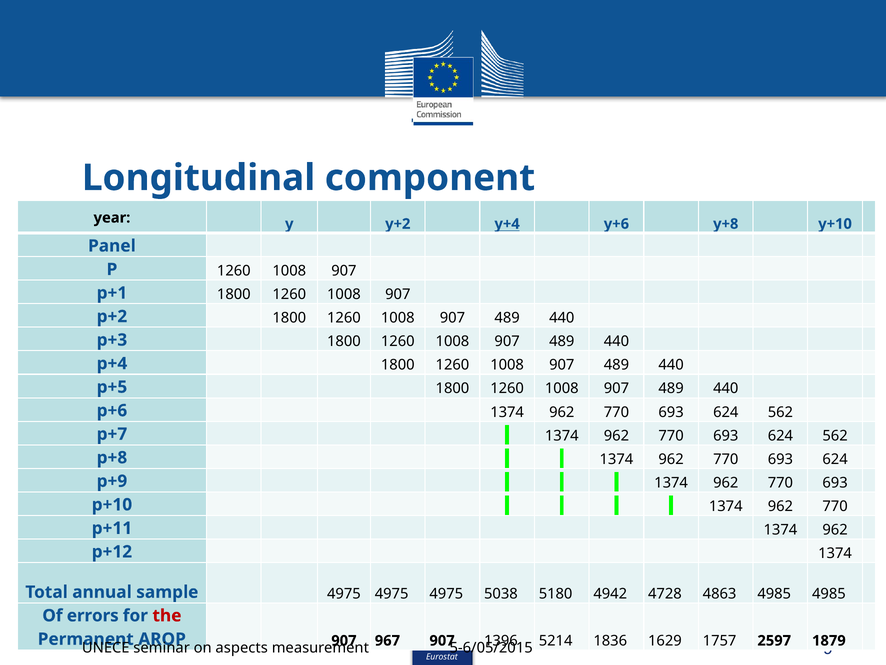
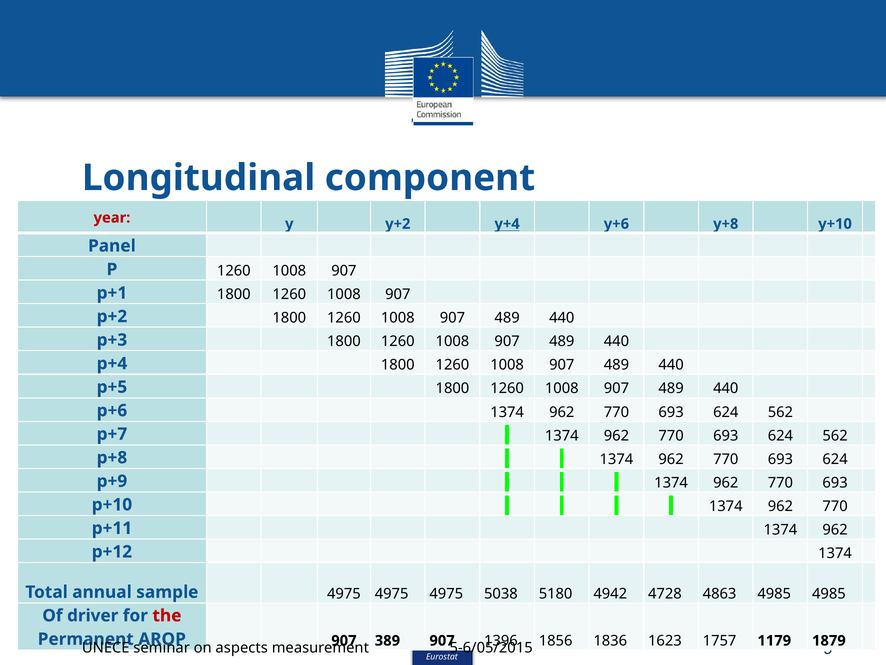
year colour: black -> red
errors: errors -> driver
967: 967 -> 389
5214: 5214 -> 1856
1629: 1629 -> 1623
2597: 2597 -> 1179
